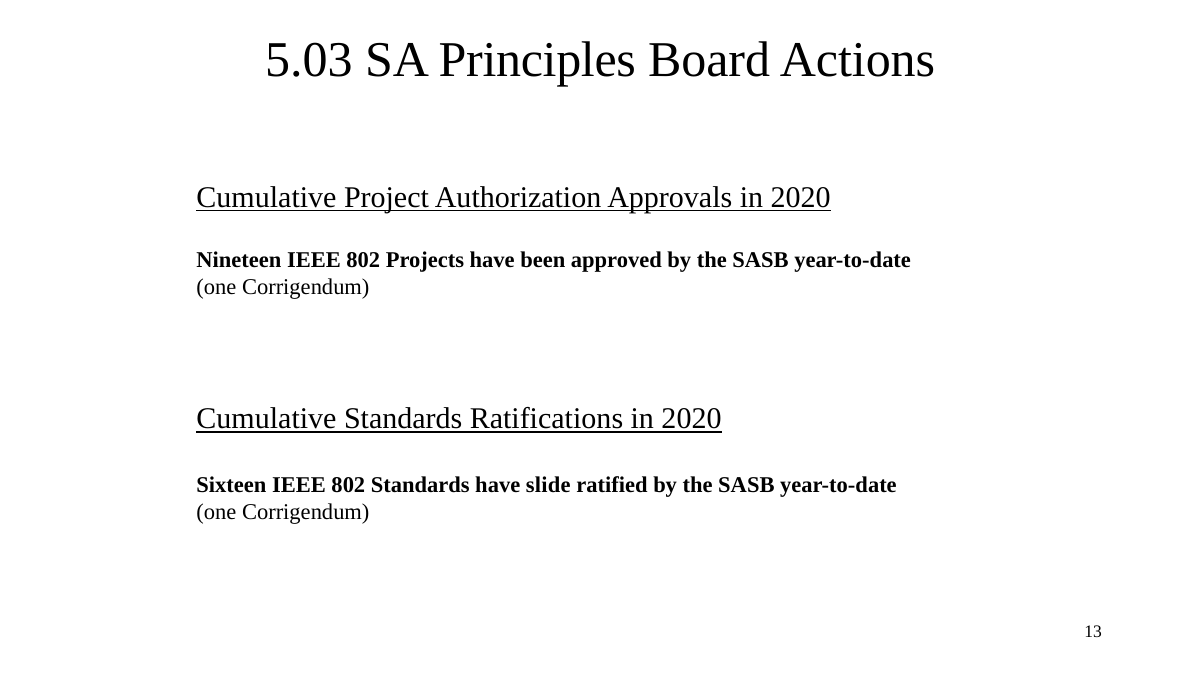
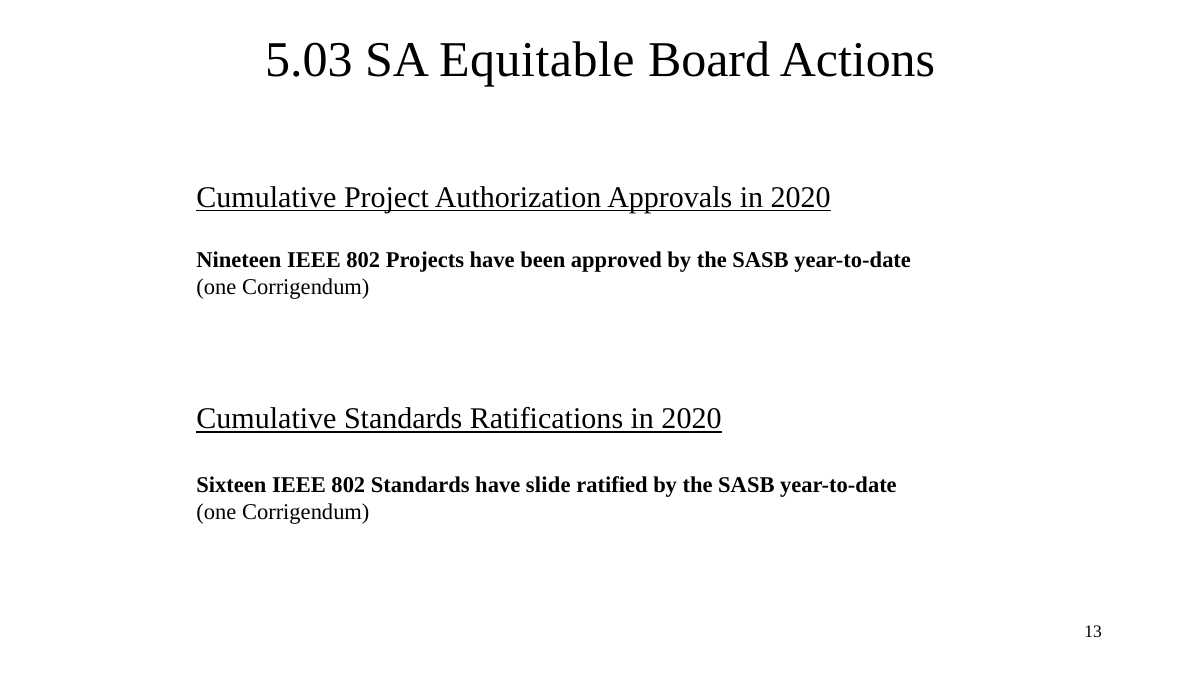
Principles: Principles -> Equitable
